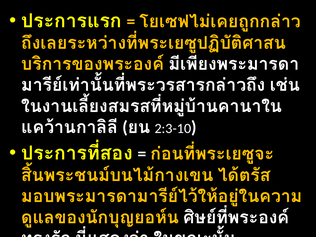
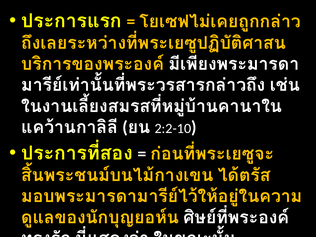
2:3-10: 2:3-10 -> 2:2-10
